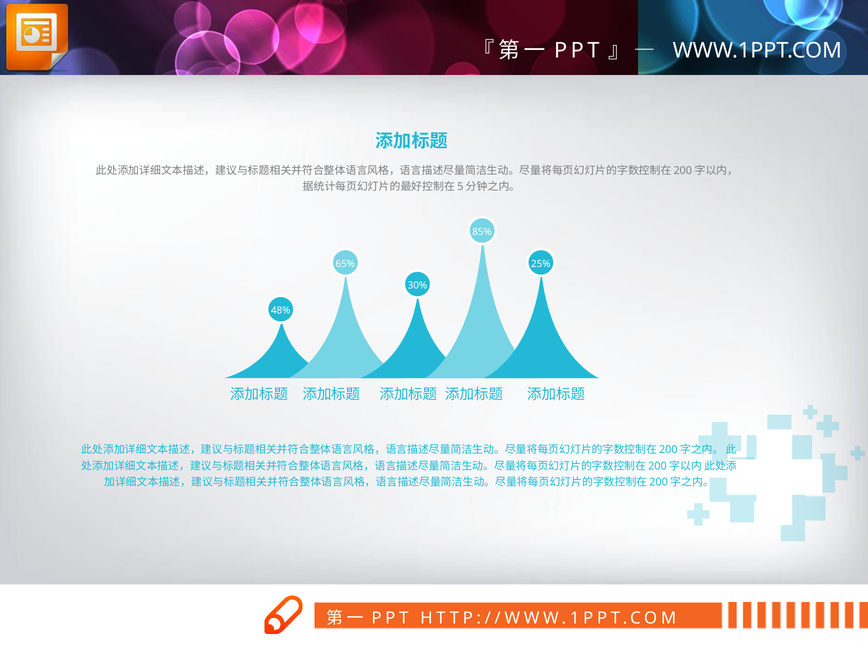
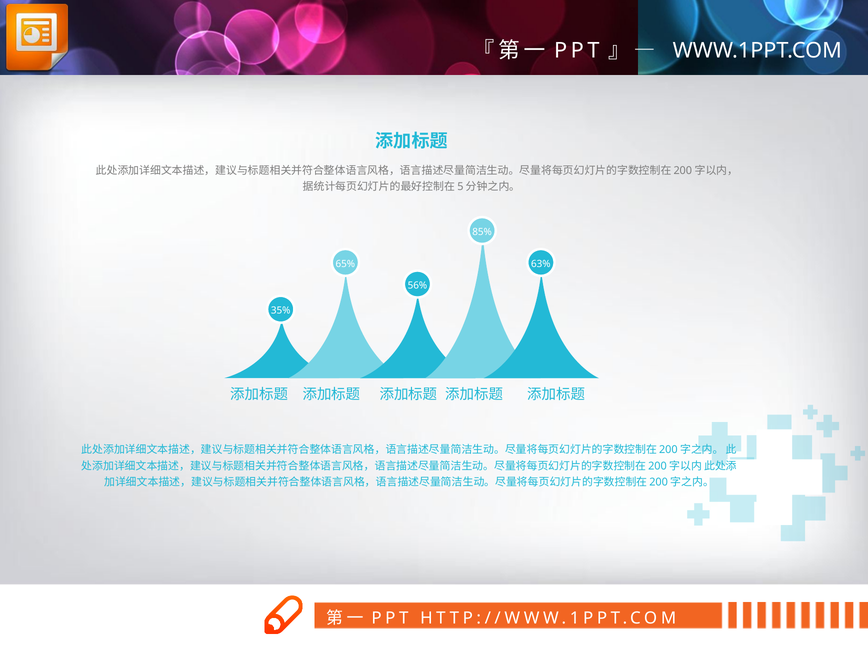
25%: 25% -> 63%
30%: 30% -> 56%
48%: 48% -> 35%
